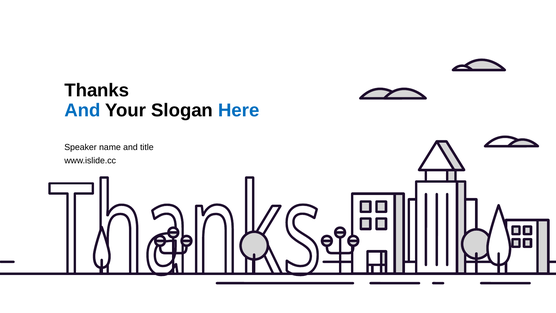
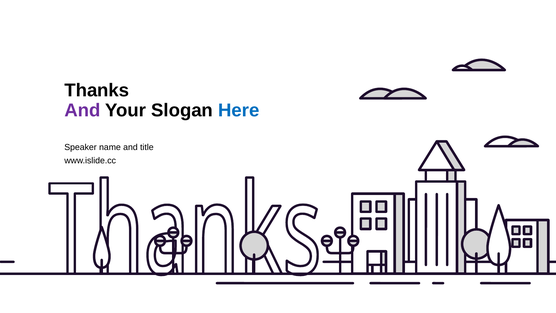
And at (82, 110) colour: blue -> purple
